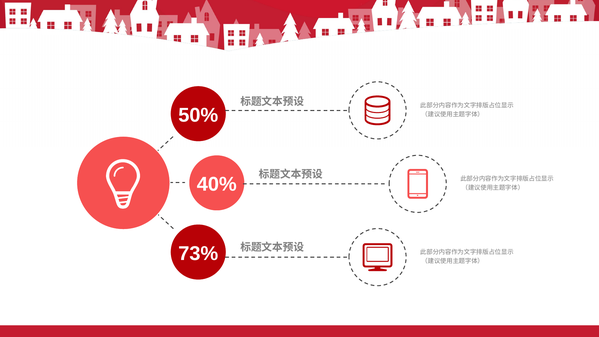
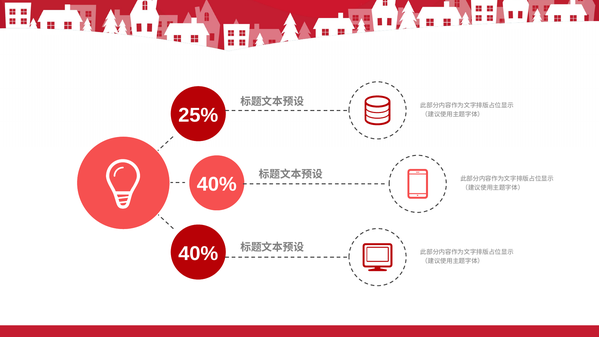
50%: 50% -> 25%
73% at (198, 253): 73% -> 40%
